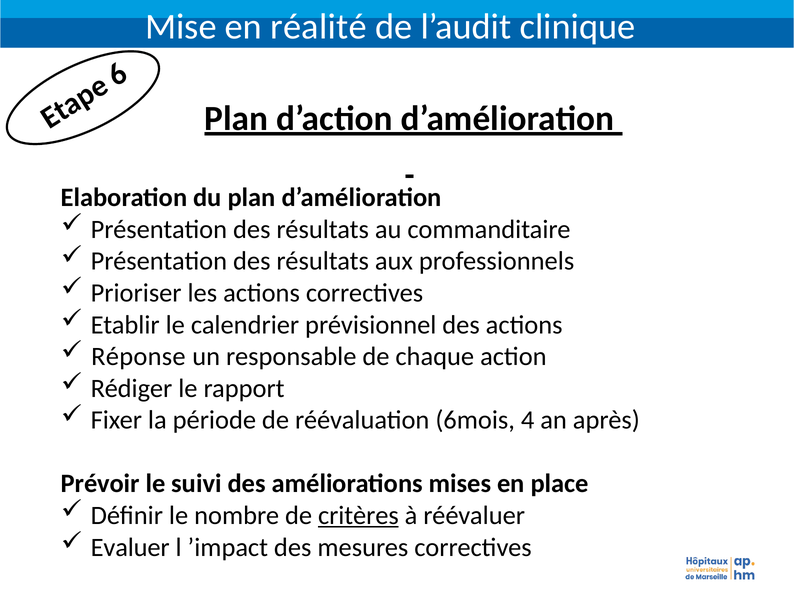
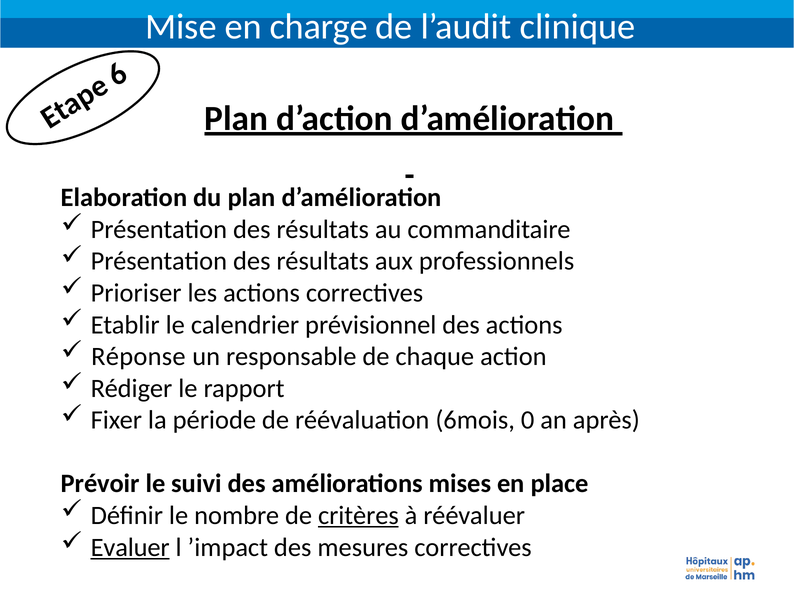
réalité: réalité -> charge
4: 4 -> 0
Evaluer underline: none -> present
